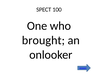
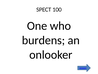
brought: brought -> burdens
